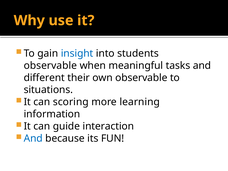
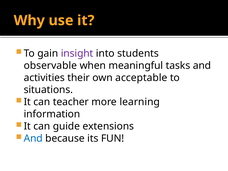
insight colour: blue -> purple
different: different -> activities
own observable: observable -> acceptable
scoring: scoring -> teacher
interaction: interaction -> extensions
